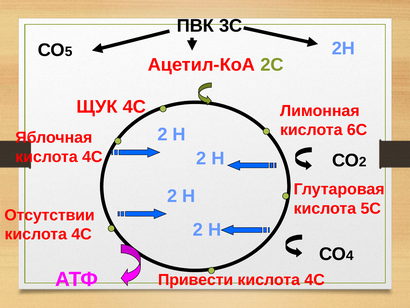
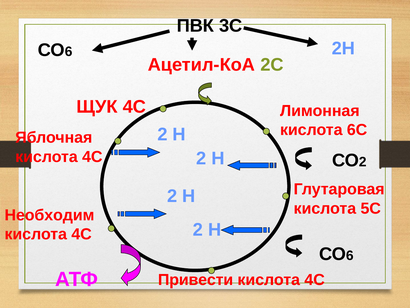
5 at (69, 52): 5 -> 6
Отсутствии: Отсутствии -> Необходим
4 at (350, 255): 4 -> 6
